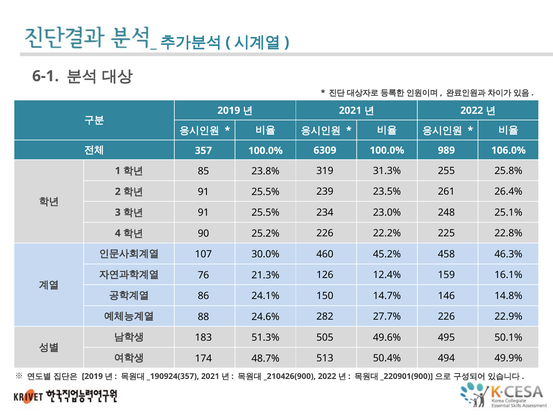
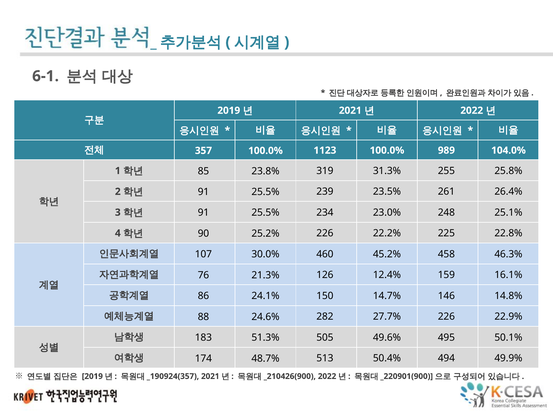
6309: 6309 -> 1123
106.0%: 106.0% -> 104.0%
